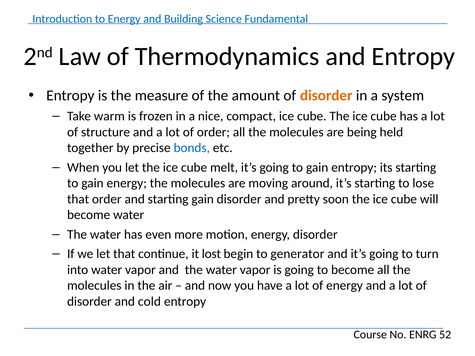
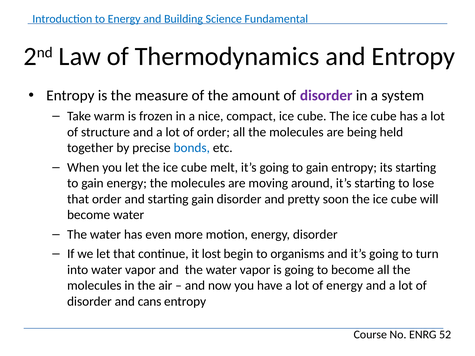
disorder at (326, 96) colour: orange -> purple
generator: generator -> organisms
cold: cold -> cans
